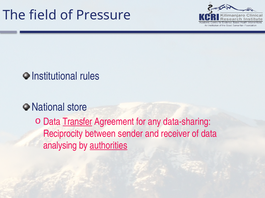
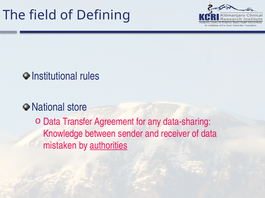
Pressure: Pressure -> Defining
Transfer underline: present -> none
Reciprocity: Reciprocity -> Knowledge
analysing: analysing -> mistaken
